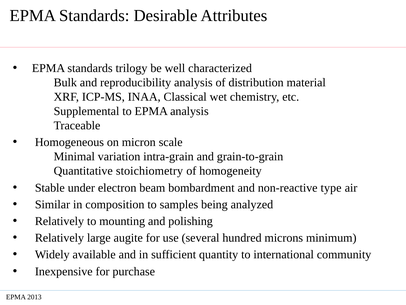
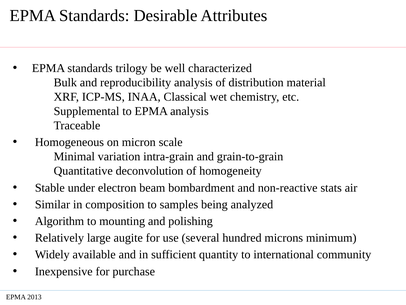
stoichiometry: stoichiometry -> deconvolution
type: type -> stats
Relatively at (59, 221): Relatively -> Algorithm
